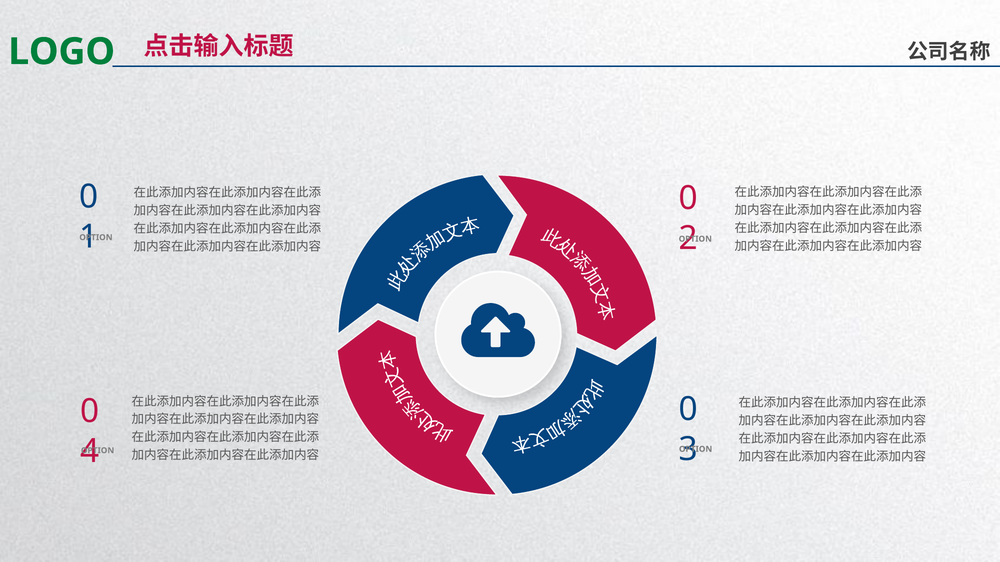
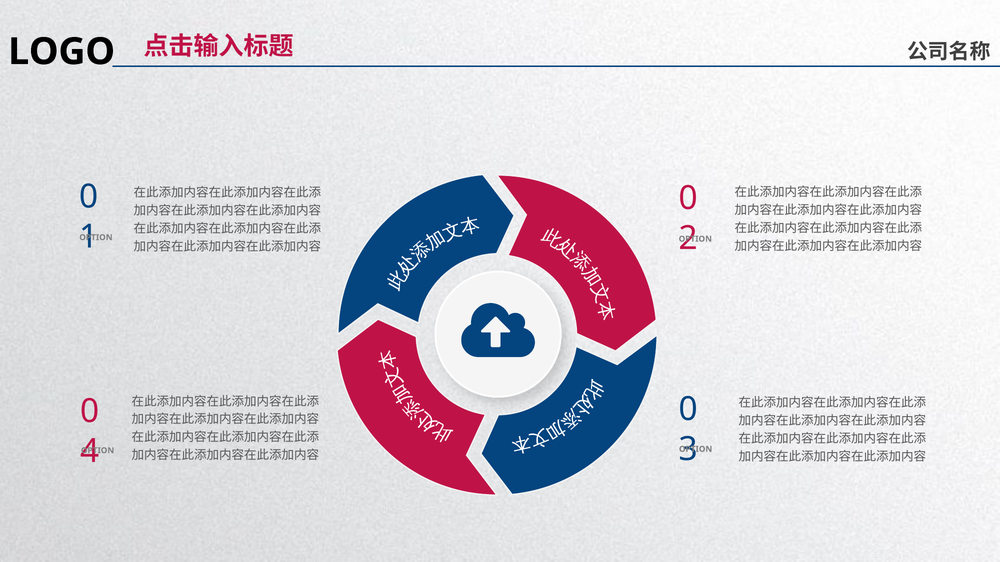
LOGO colour: green -> black
